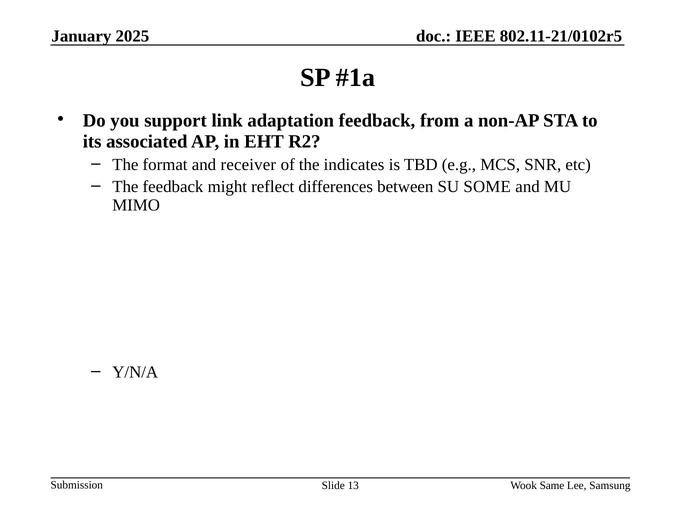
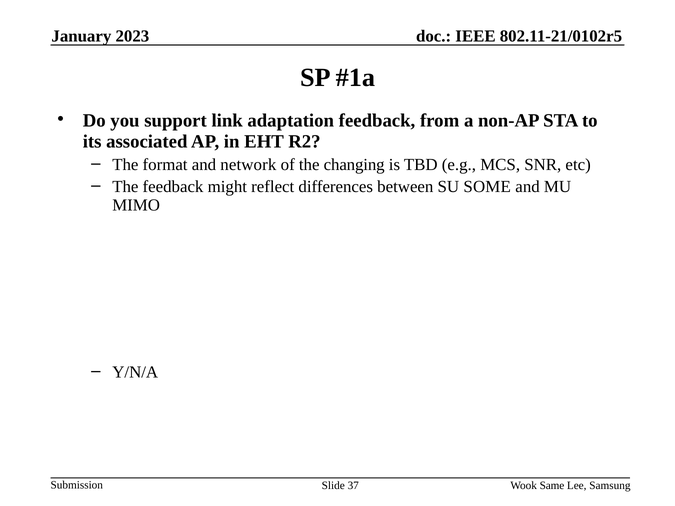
2025: 2025 -> 2023
receiver: receiver -> network
indicates: indicates -> changing
13: 13 -> 37
